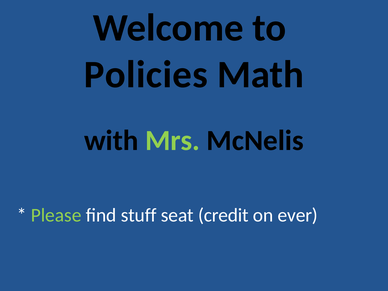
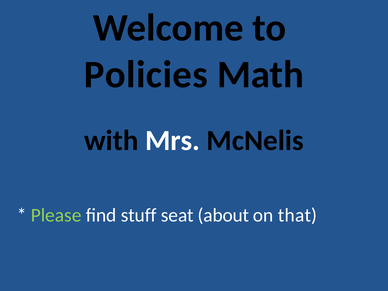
Mrs colour: light green -> white
credit: credit -> about
ever: ever -> that
